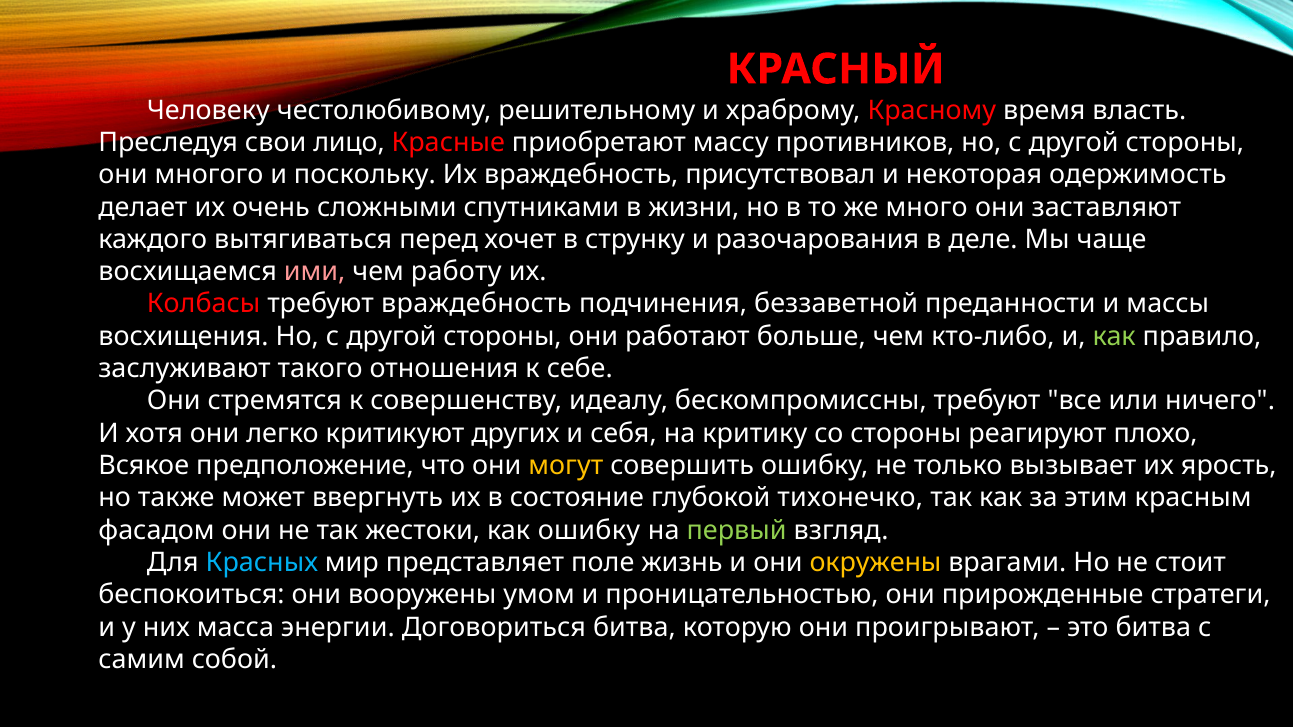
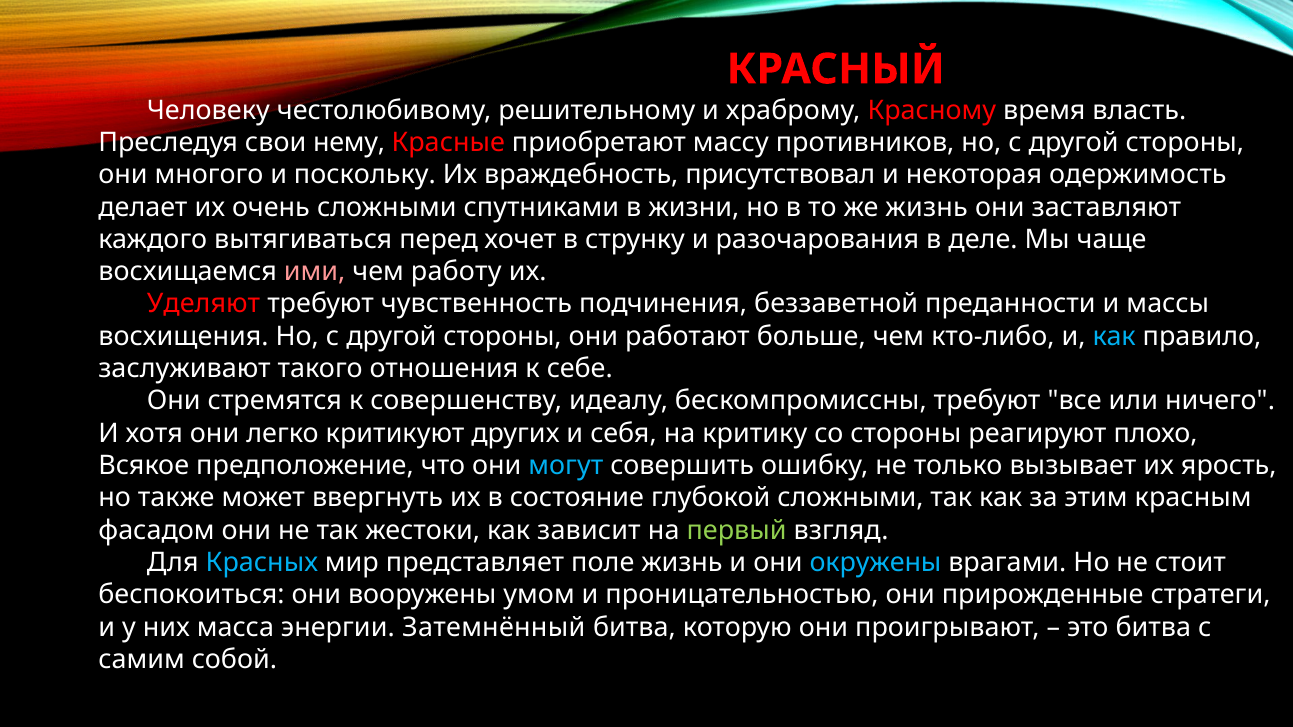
лицо: лицо -> нему
же много: много -> жизнь
Колбасы: Колбасы -> Уделяют
требуют враждебность: враждебность -> чувственность
как at (1114, 337) colour: light green -> light blue
могут colour: yellow -> light blue
глубокой тихонечко: тихонечко -> сложными
как ошибку: ошибку -> зависит
окружены colour: yellow -> light blue
Договориться: Договориться -> Затемнённый
